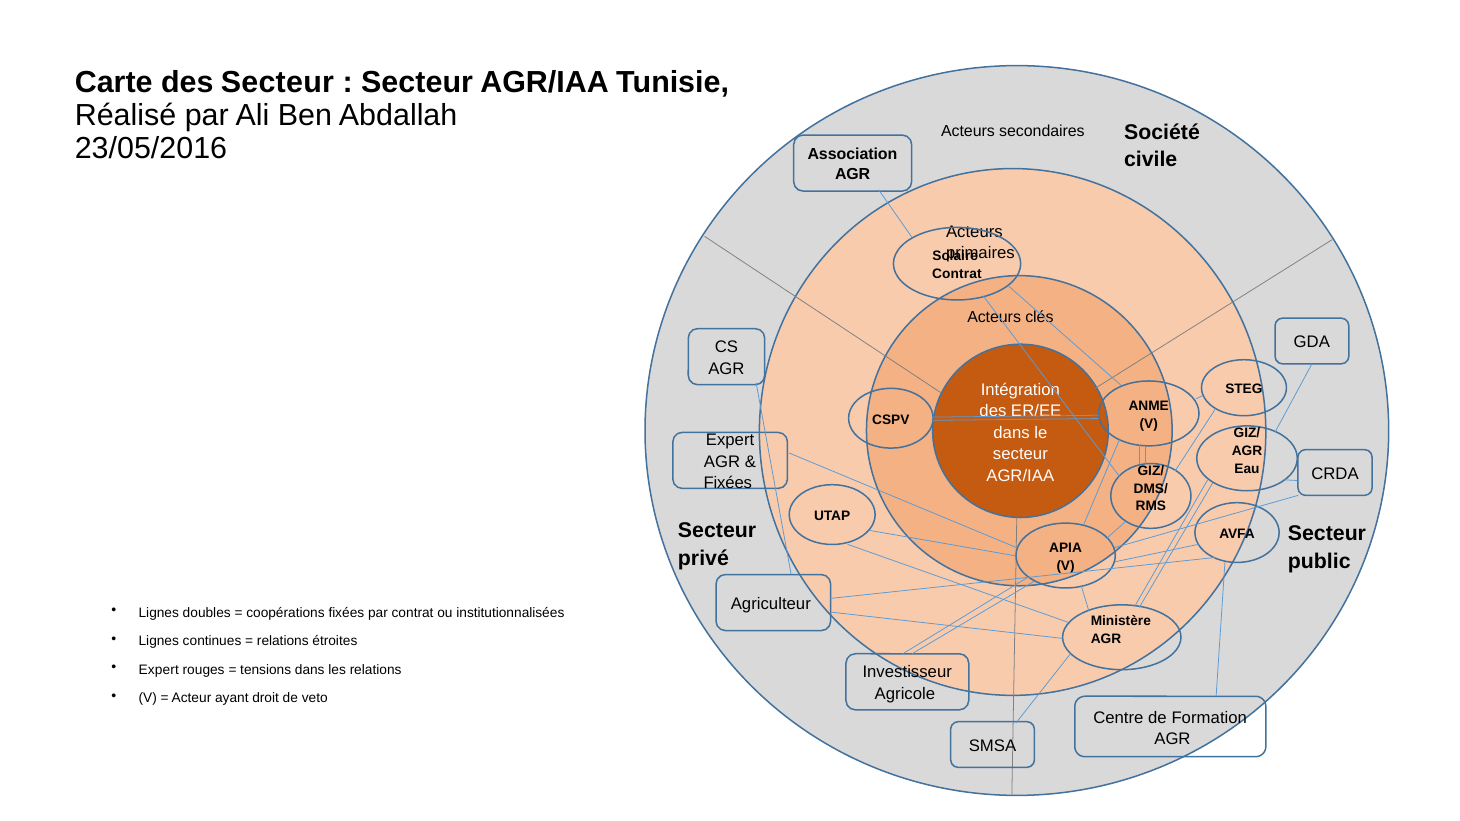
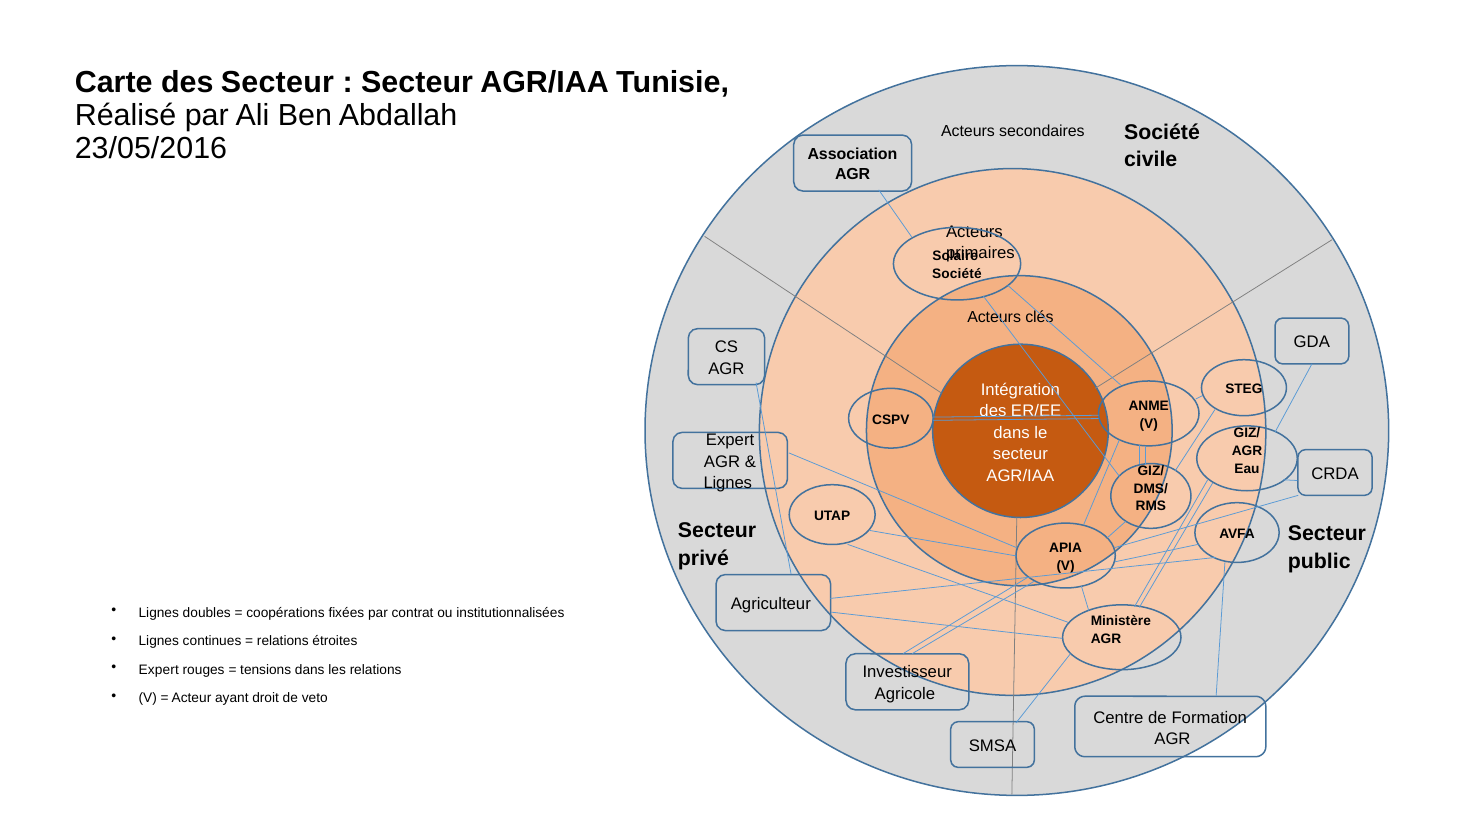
Contrat at (957, 274): Contrat -> Société
Fixées at (728, 483): Fixées -> Lignes
